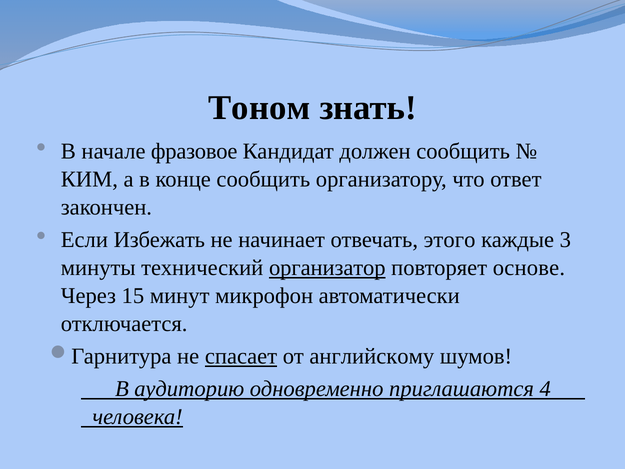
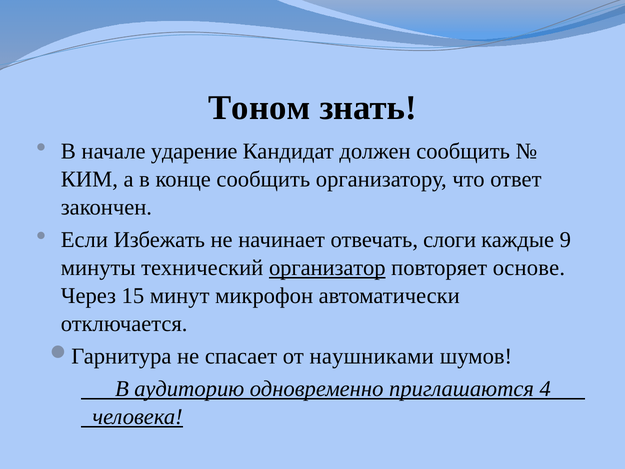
фразовое: фразовое -> ударение
этого: этого -> слоги
3: 3 -> 9
спасает underline: present -> none
английскому: английскому -> наушниками
